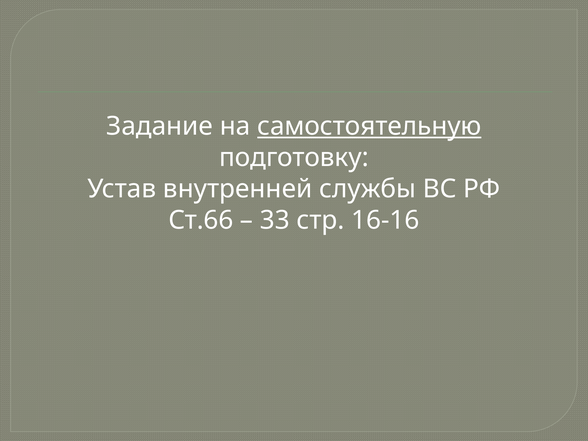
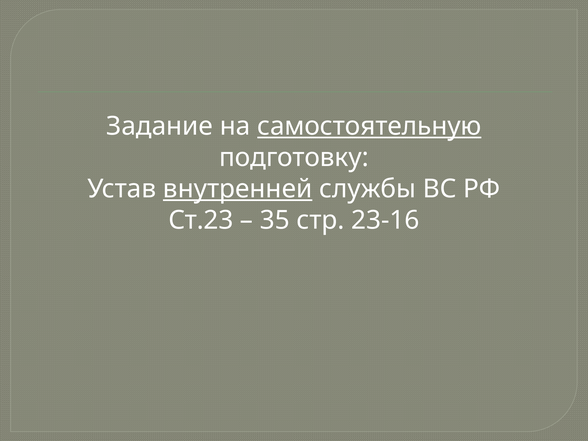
внутренней underline: none -> present
Ст.66: Ст.66 -> Ст.23
33: 33 -> 35
16-16: 16-16 -> 23-16
